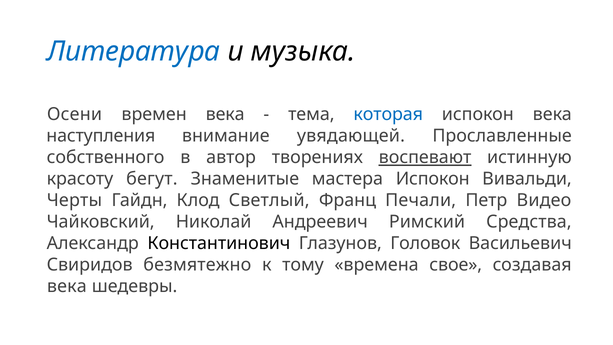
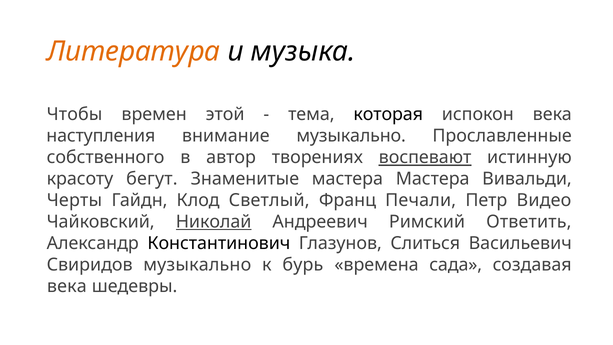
Литература colour: blue -> orange
Осени: Осени -> Чтобы
времен века: века -> этой
которая colour: blue -> black
внимание увядающей: увядающей -> музыкально
мастера Испокон: Испокон -> Мастера
Николай underline: none -> present
Средства: Средства -> Ответить
Головок: Головок -> Слиться
Свиридов безмятежно: безмятежно -> музыкально
тому: тому -> бурь
свое: свое -> сада
